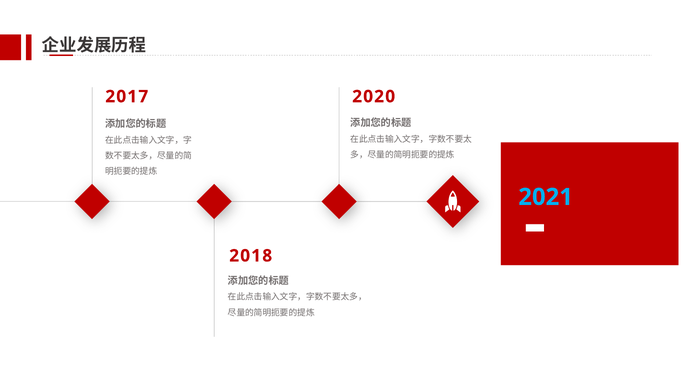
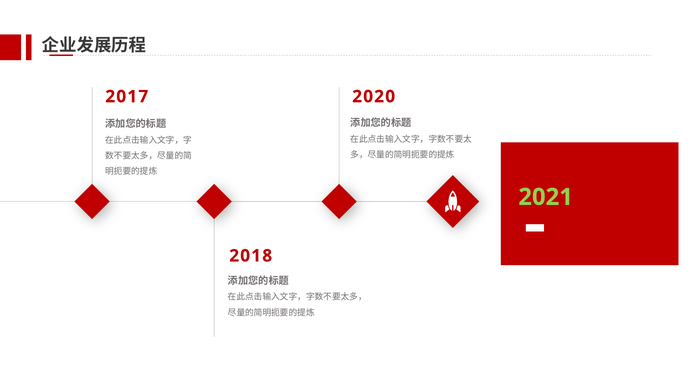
2021 colour: light blue -> light green
